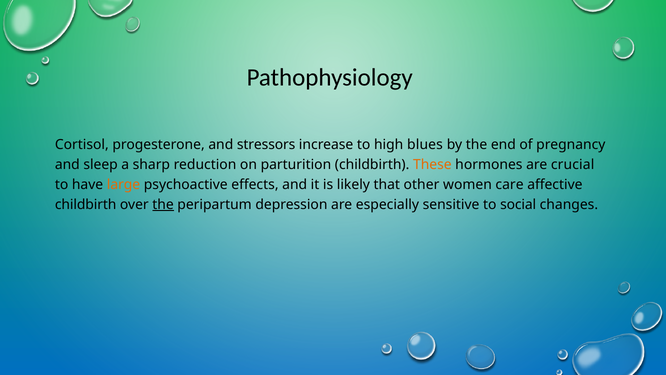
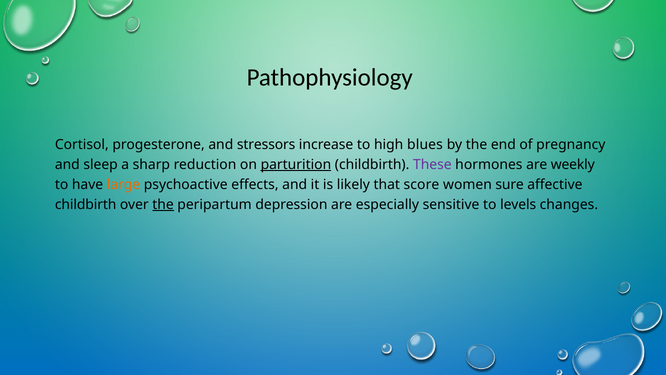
parturition underline: none -> present
These colour: orange -> purple
crucial: crucial -> weekly
other: other -> score
care: care -> sure
social: social -> levels
